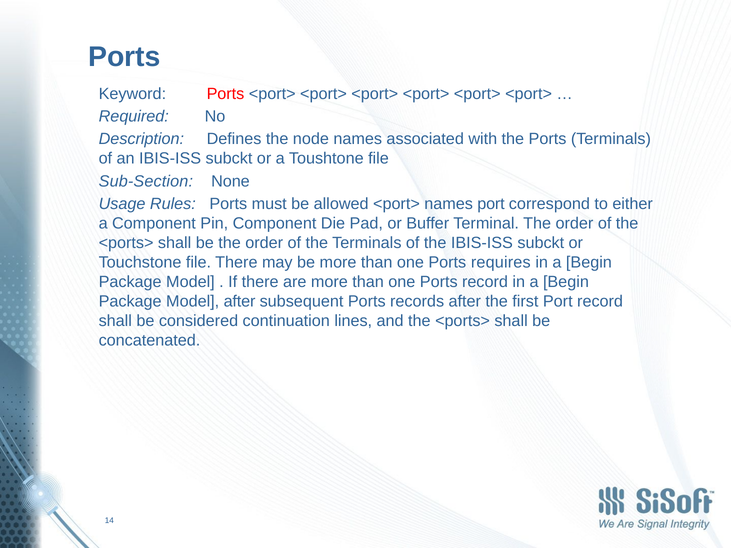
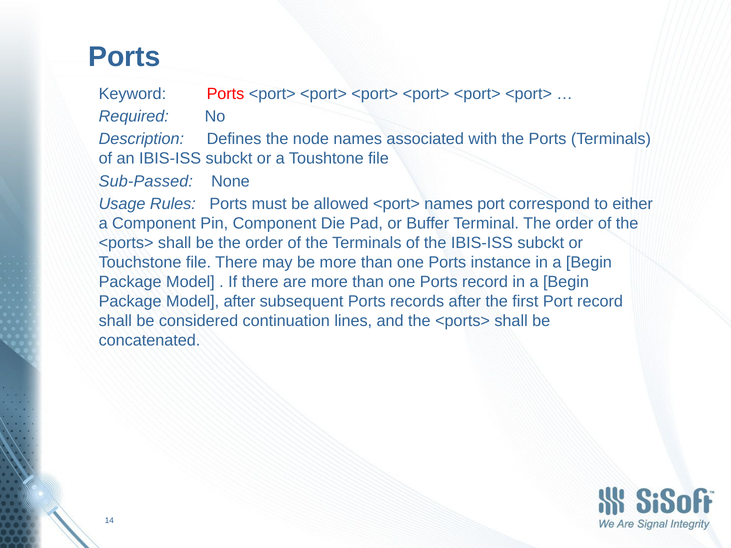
Sub-Section: Sub-Section -> Sub-Passed
requires: requires -> instance
